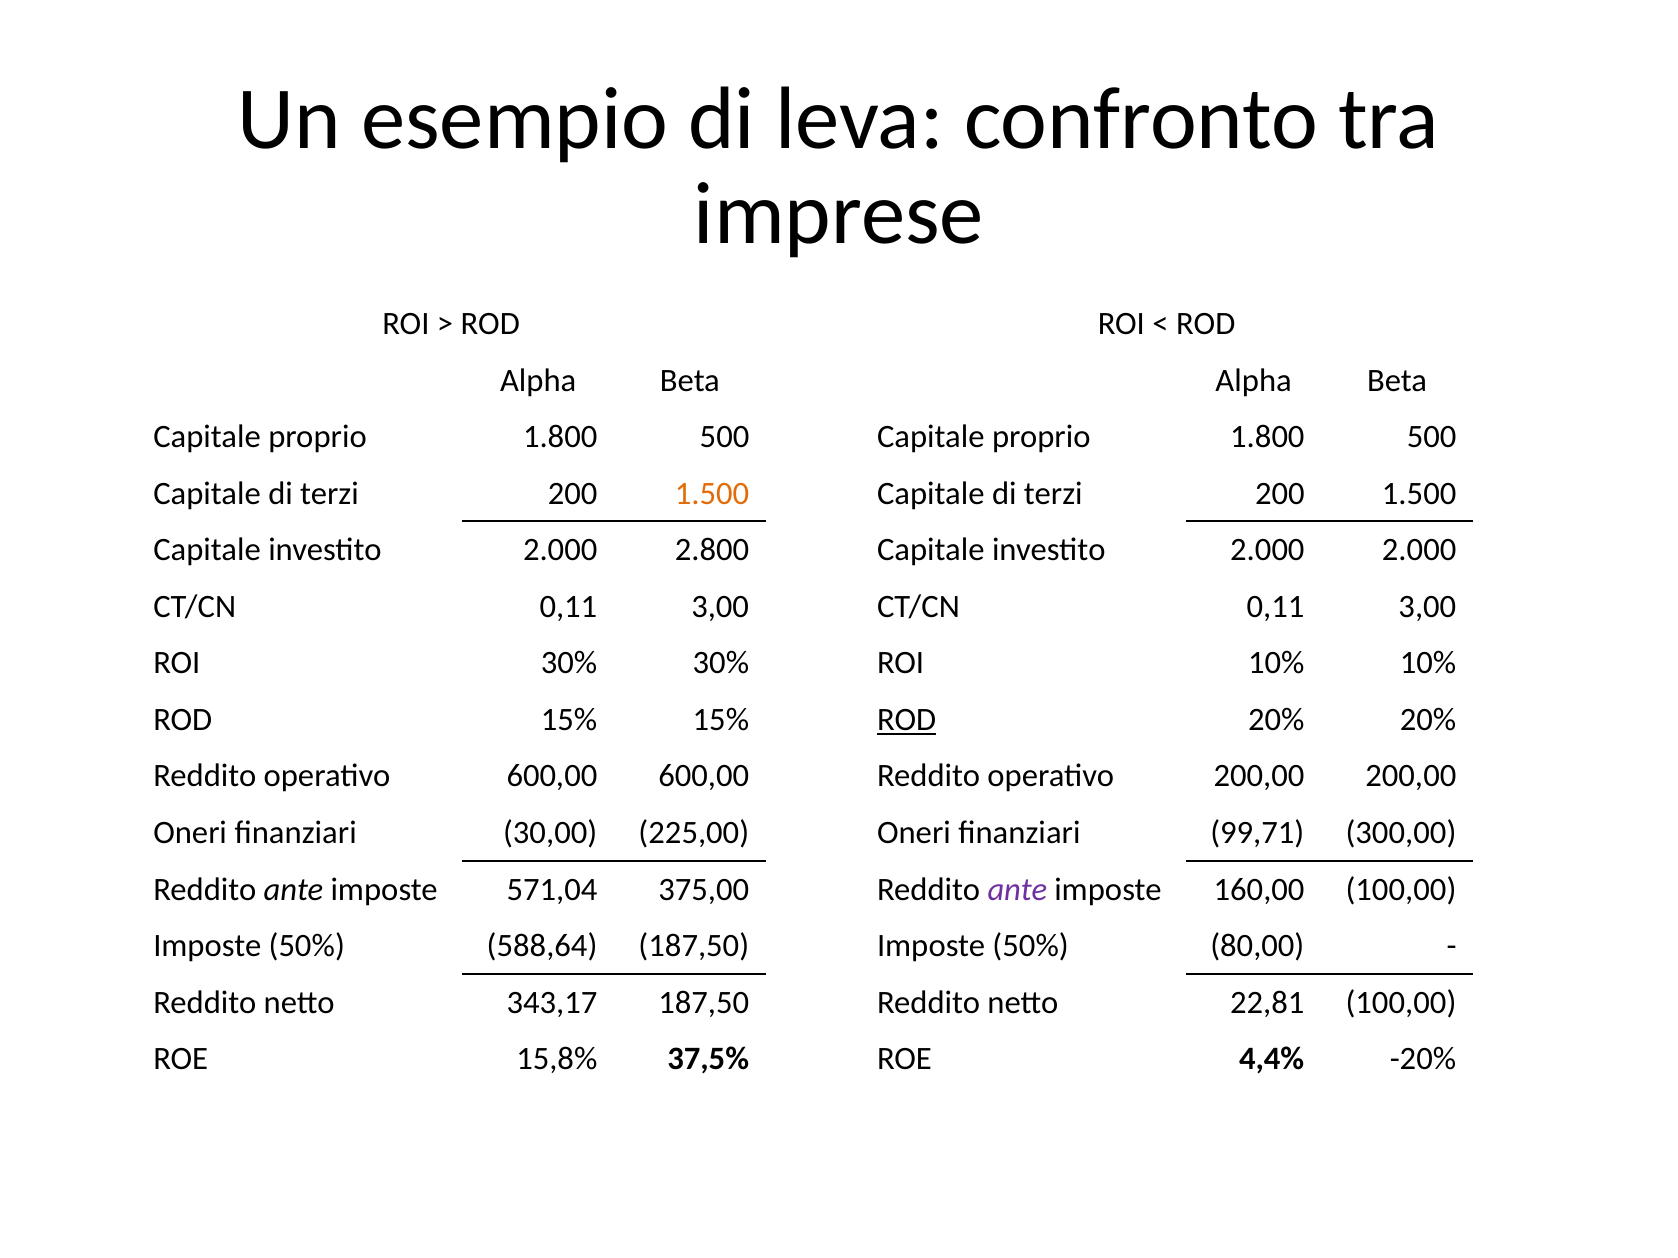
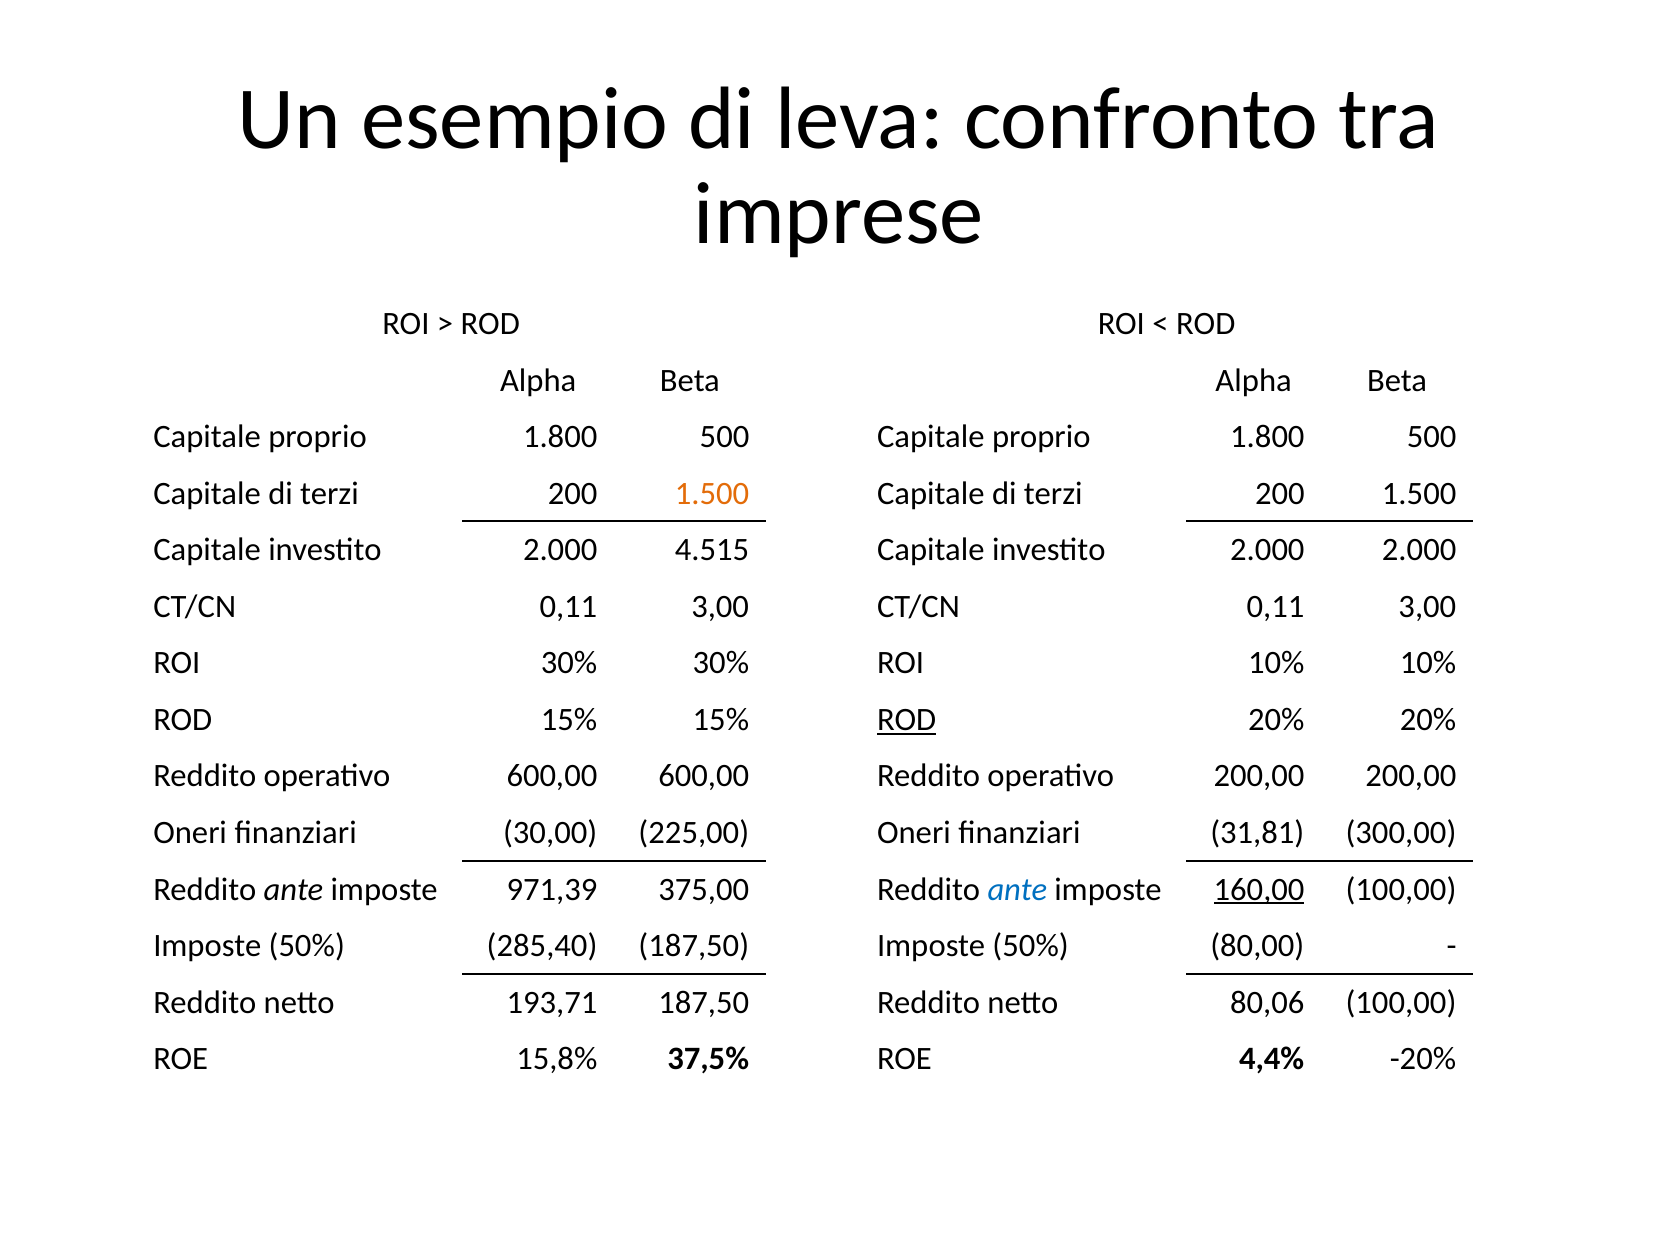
2.800: 2.800 -> 4.515
99,71: 99,71 -> 31,81
571,04: 571,04 -> 971,39
ante at (1017, 890) colour: purple -> blue
160,00 underline: none -> present
588,64: 588,64 -> 285,40
343,17: 343,17 -> 193,71
22,81: 22,81 -> 80,06
